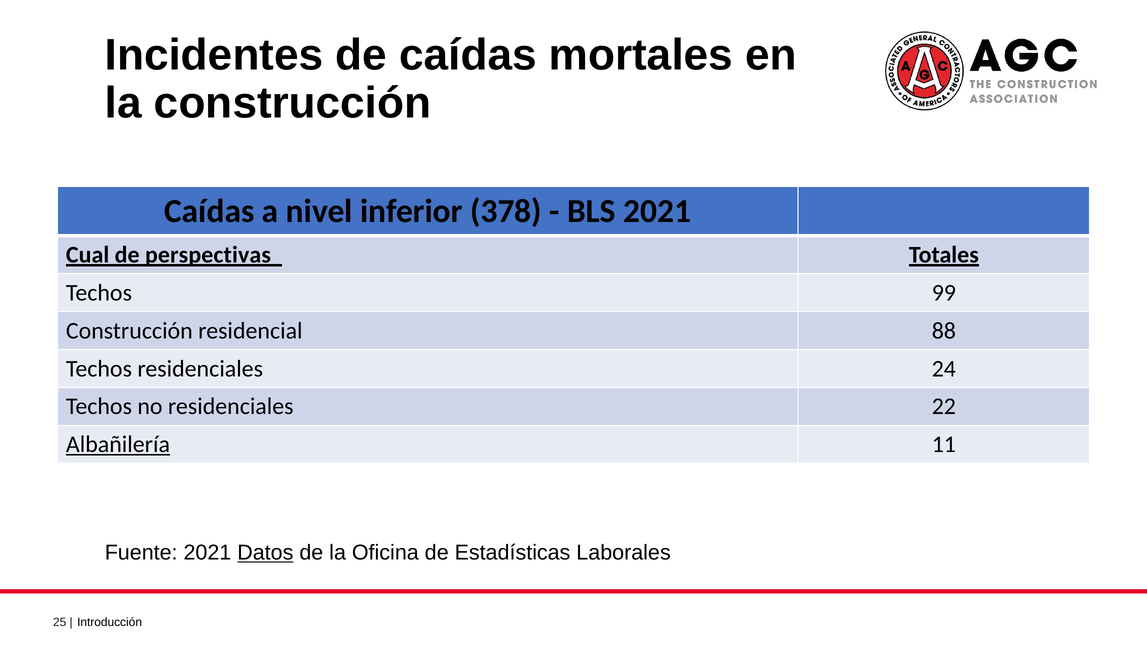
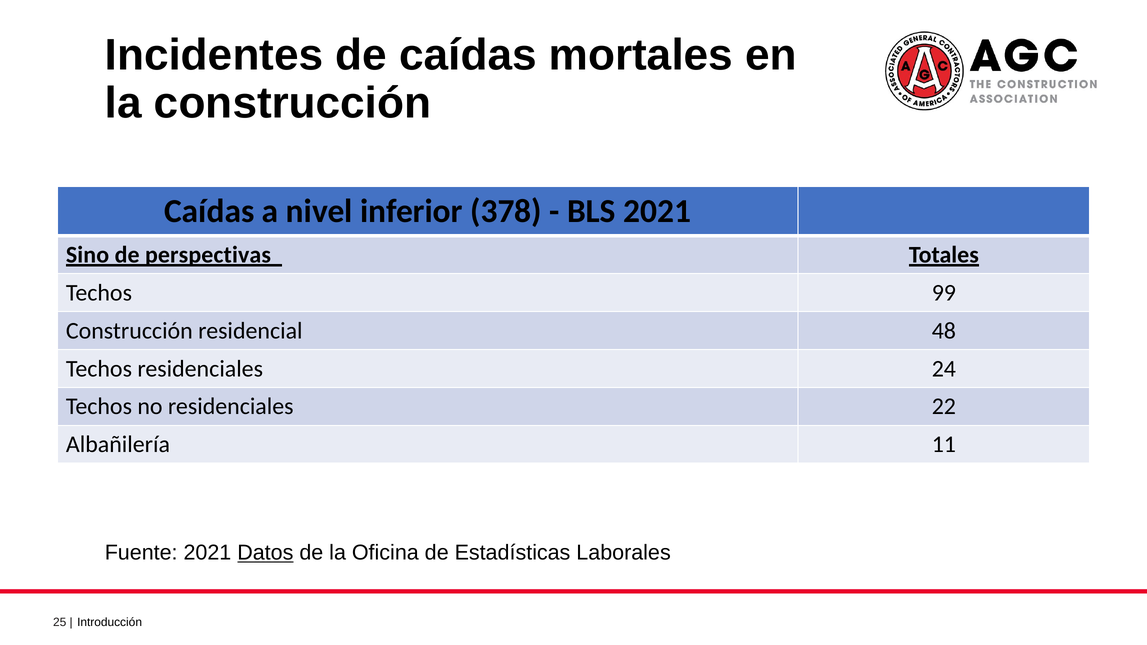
Cual: Cual -> Sino
88: 88 -> 48
Albañilería underline: present -> none
